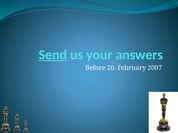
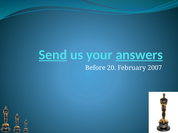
answers underline: none -> present
